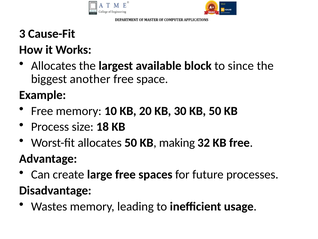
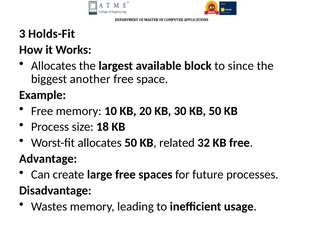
Cause-Fit: Cause-Fit -> Holds-Fit
making: making -> related
